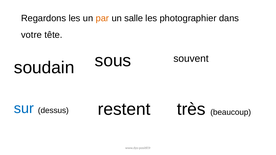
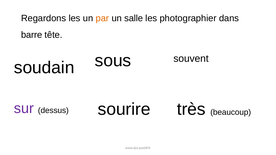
votre: votre -> barre
restent: restent -> sourire
sur colour: blue -> purple
